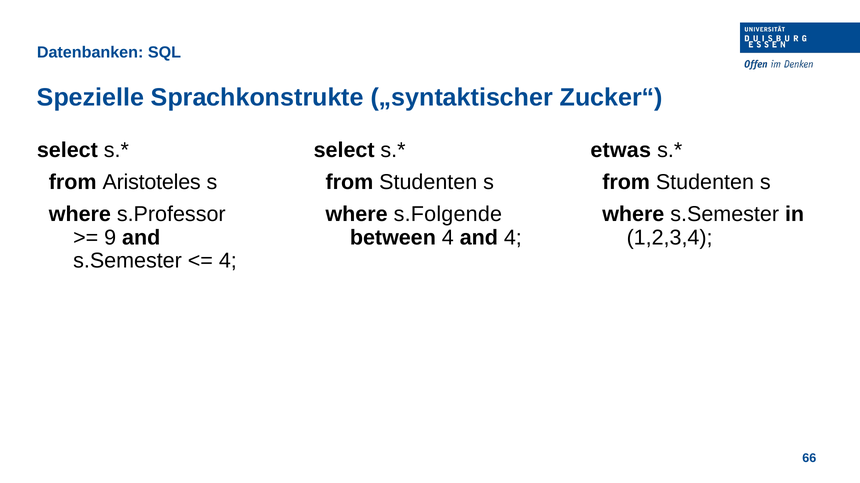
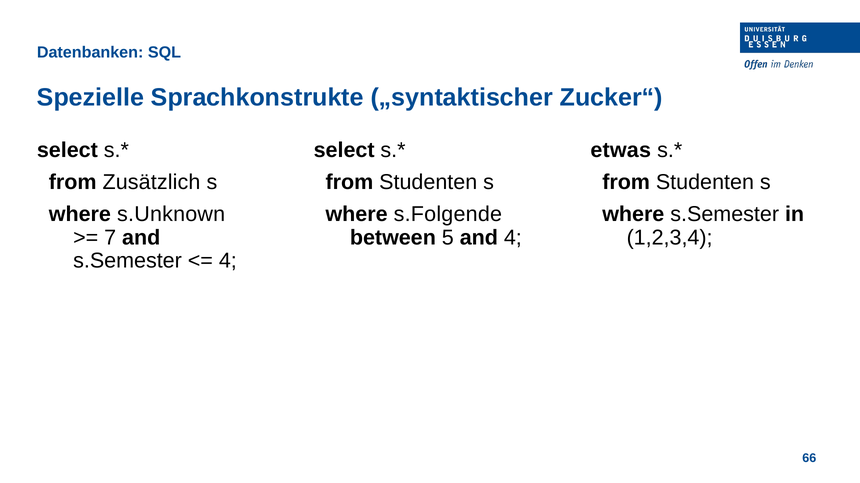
Aristoteles: Aristoteles -> Zusätzlich
s.Professor: s.Professor -> s.Unknown
9: 9 -> 7
between 4: 4 -> 5
